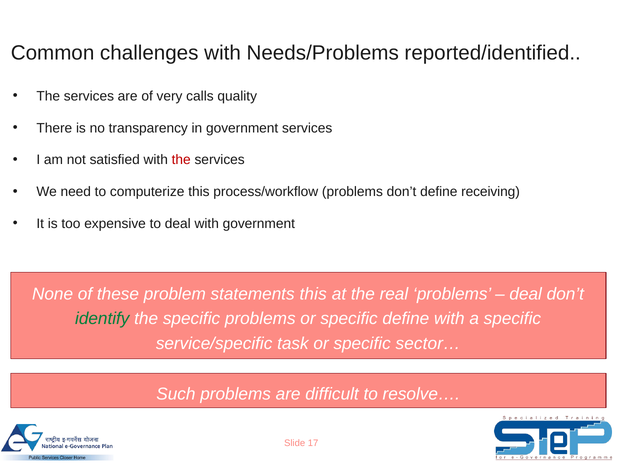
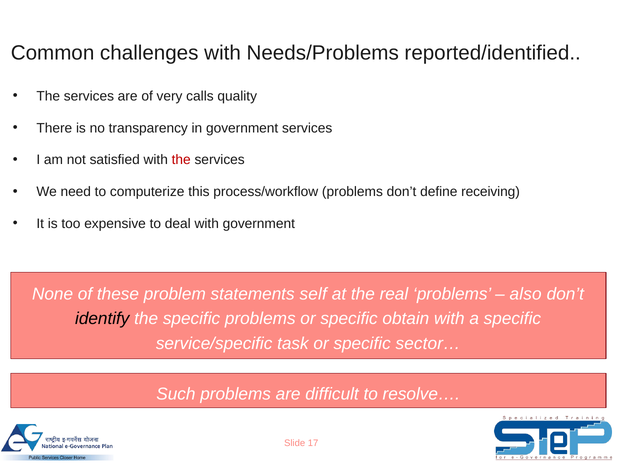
statements this: this -> self
deal at (526, 294): deal -> also
identify colour: green -> black
specific define: define -> obtain
